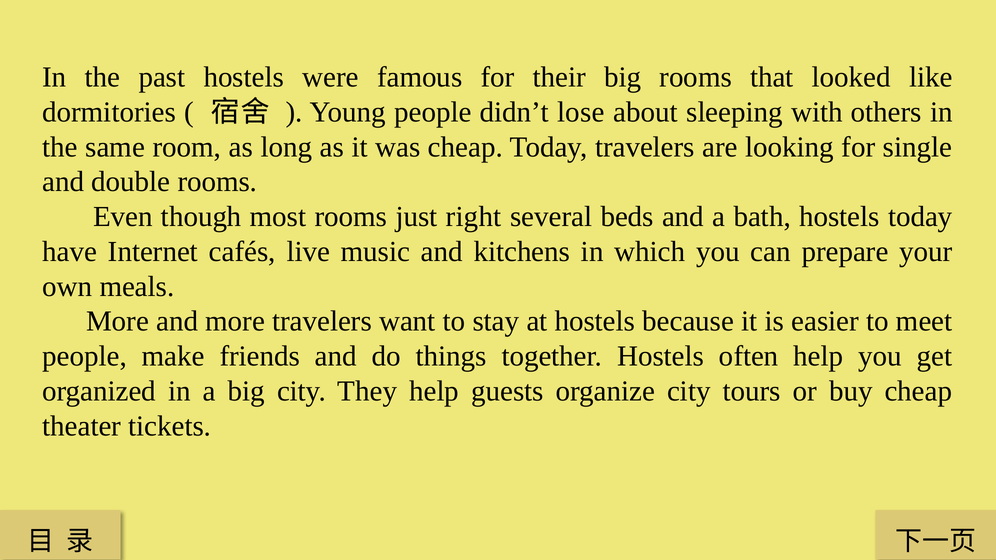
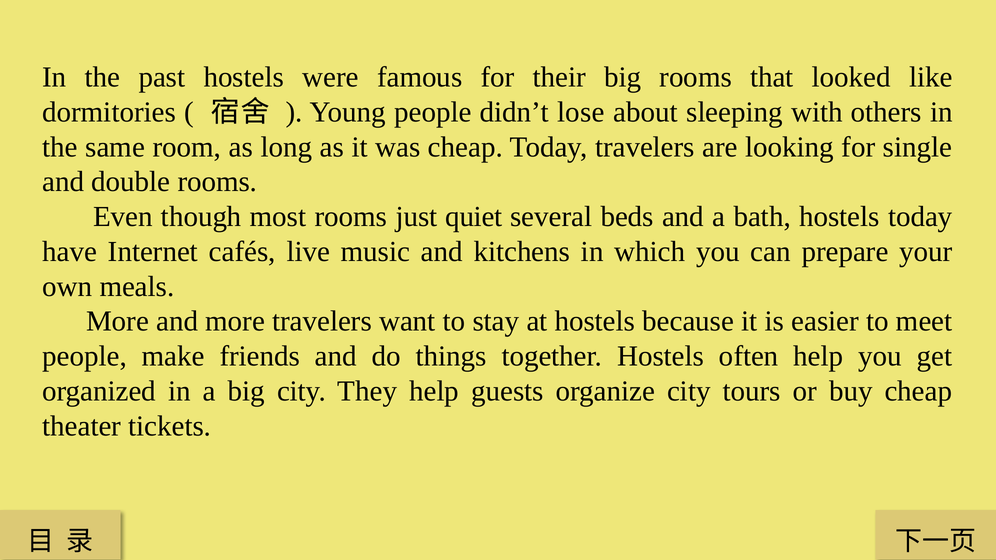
right: right -> quiet
